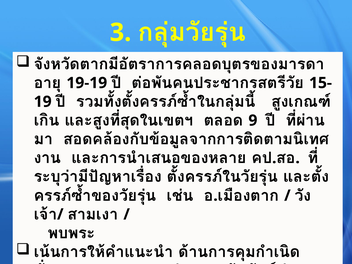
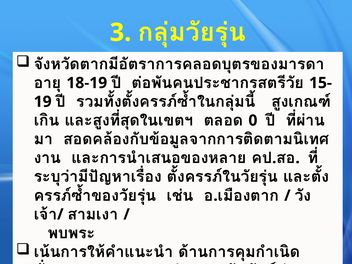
19-19: 19-19 -> 18-19
9: 9 -> 0
